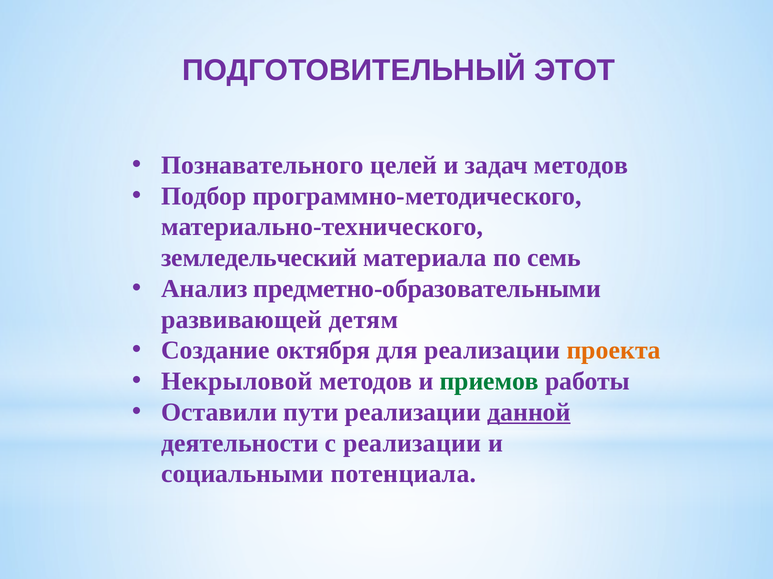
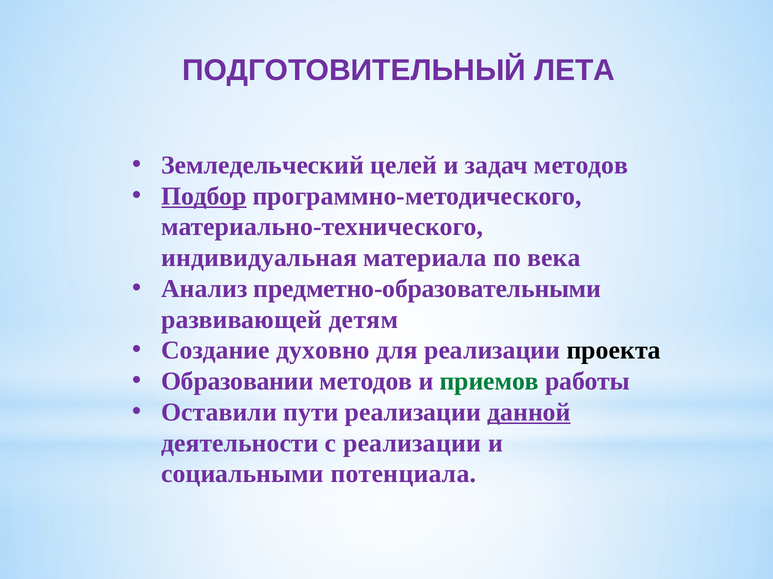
ЭТОТ: ЭТОТ -> ЛЕТА
Познавательного: Познавательного -> Земледельческий
Подбор underline: none -> present
земледельческий: земледельческий -> индивидуальная
семь: семь -> века
октября: октября -> духовно
проекта colour: orange -> black
Некрыловой: Некрыловой -> Образовании
